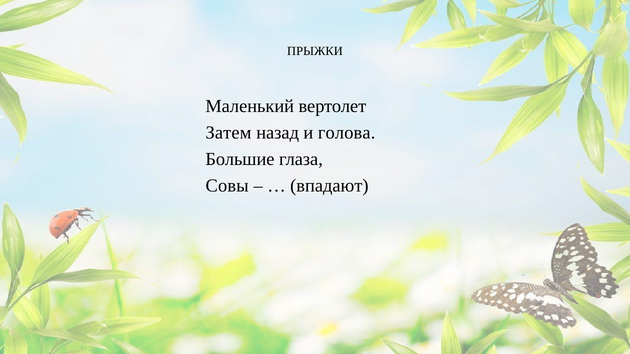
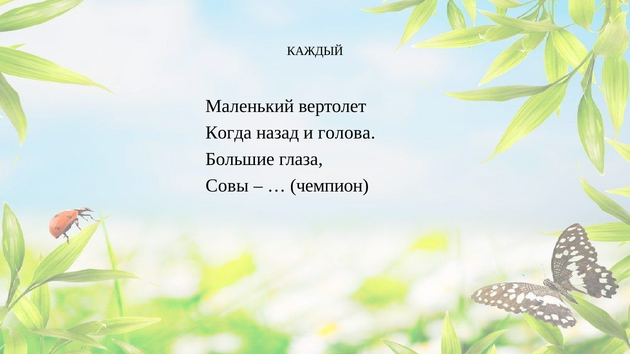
ПРЫЖКИ: ПРЫЖКИ -> КАЖДЫЙ
Затем: Затем -> Когда
впадают: впадают -> чемпион
